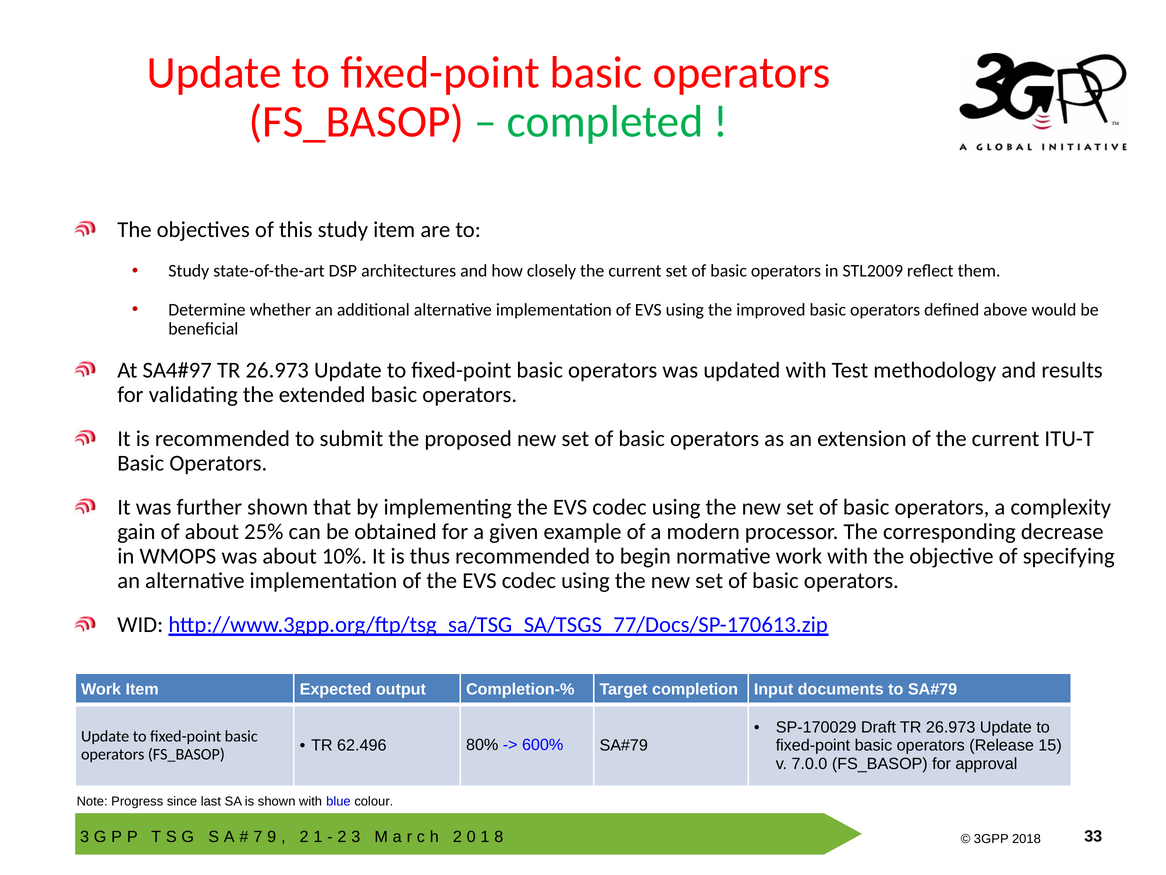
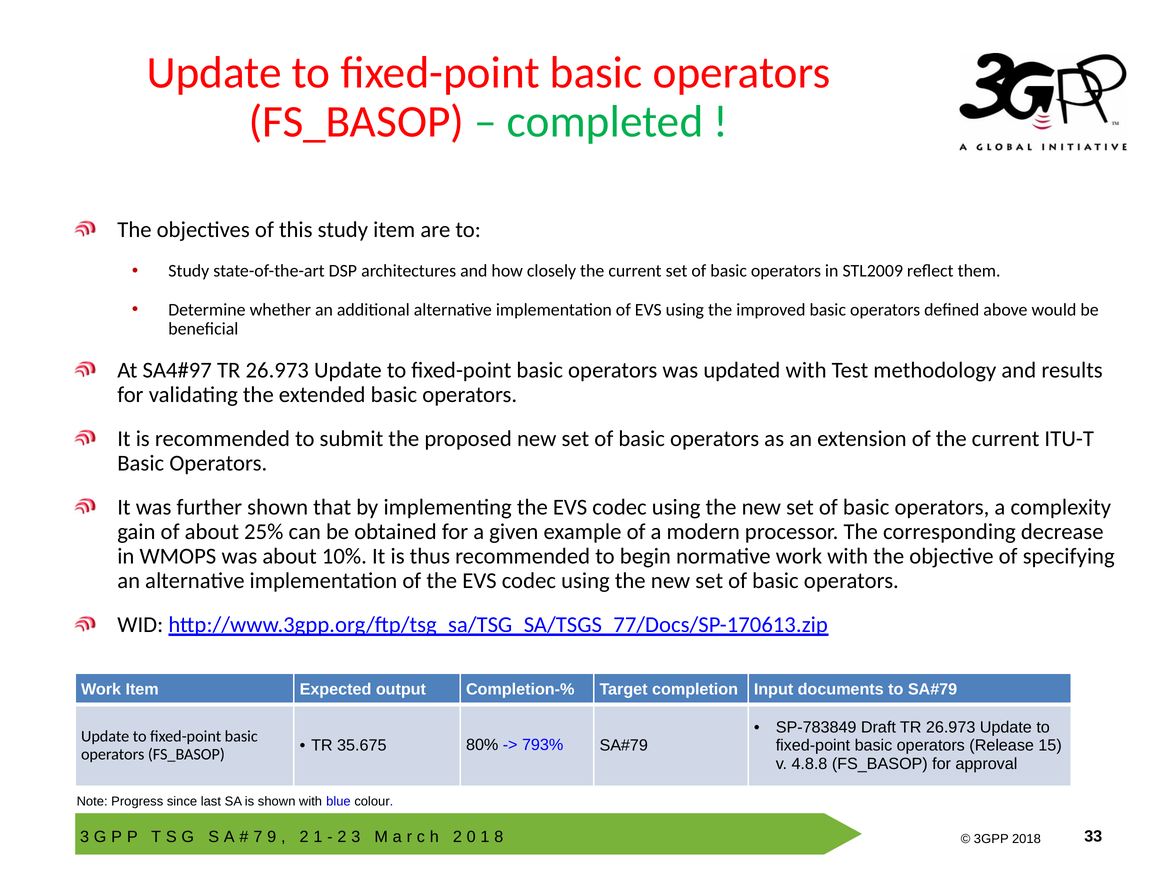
SP-170029: SP-170029 -> SP-783849
62.496: 62.496 -> 35.675
600%: 600% -> 793%
7.0.0: 7.0.0 -> 4.8.8
